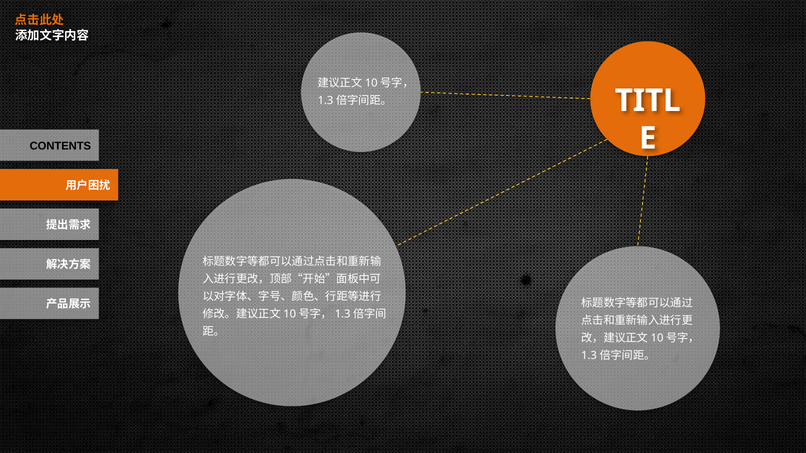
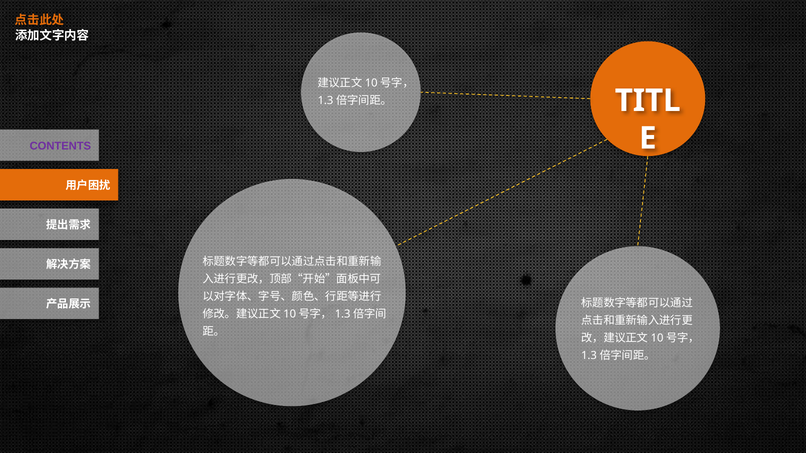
CONTENTS colour: black -> purple
